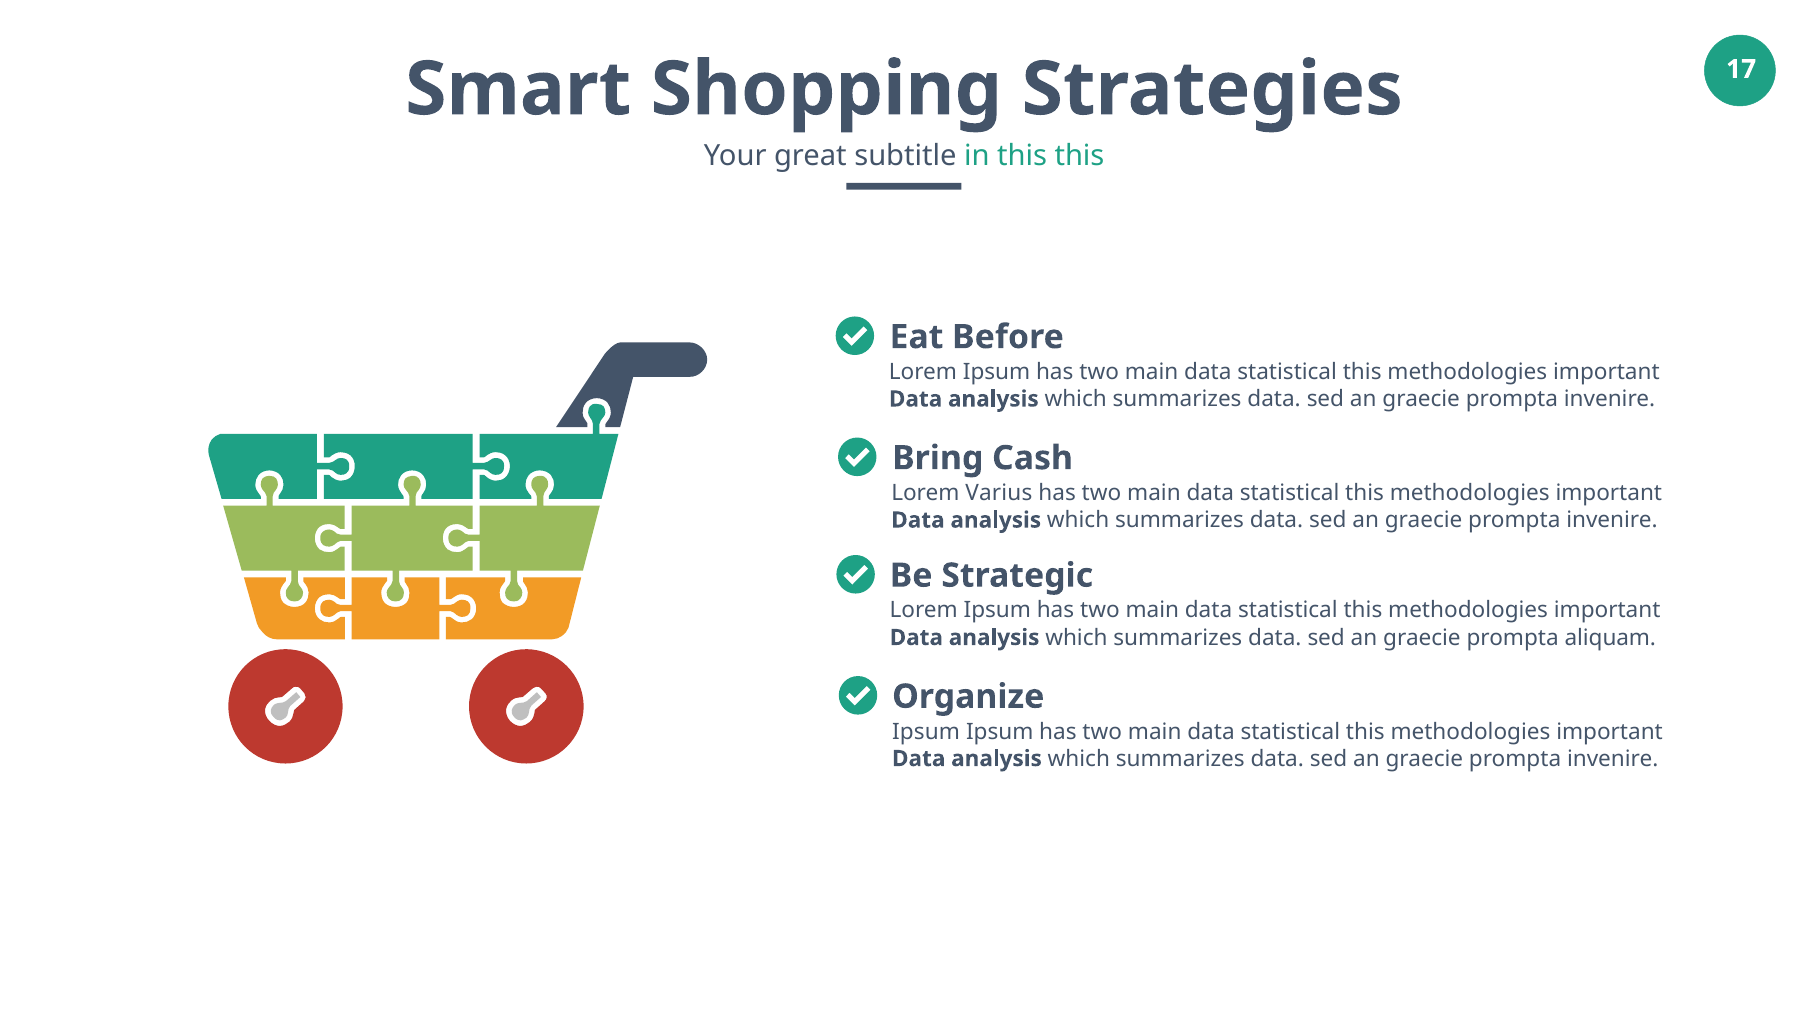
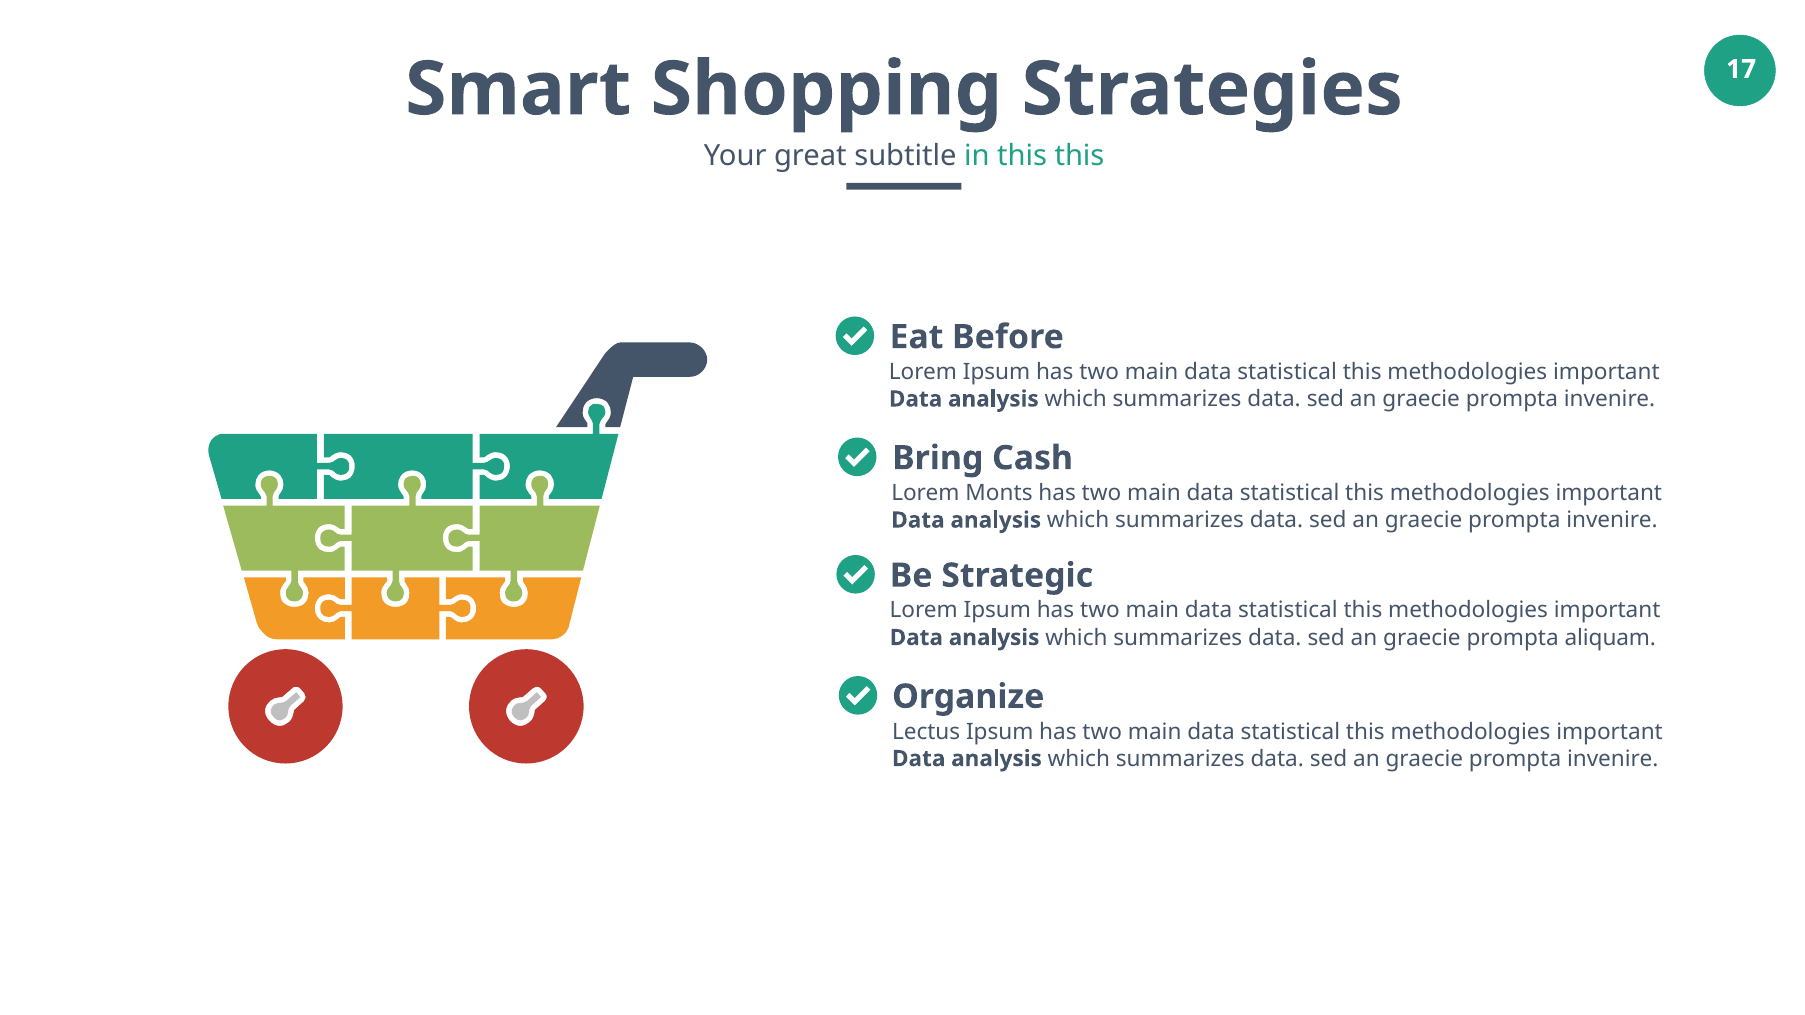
Varius: Varius -> Monts
Ipsum at (926, 732): Ipsum -> Lectus
